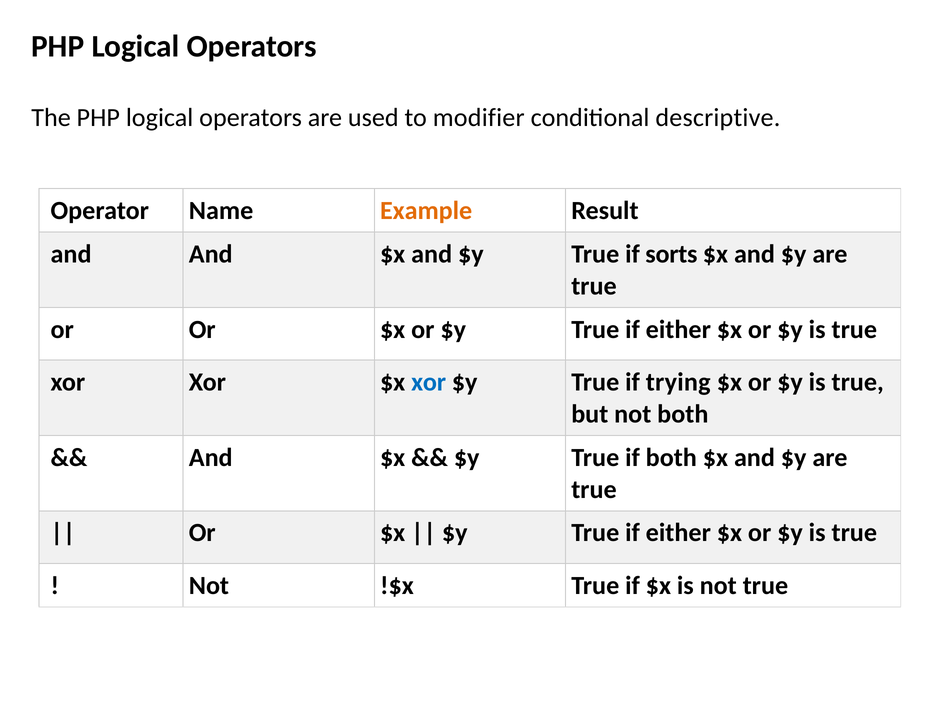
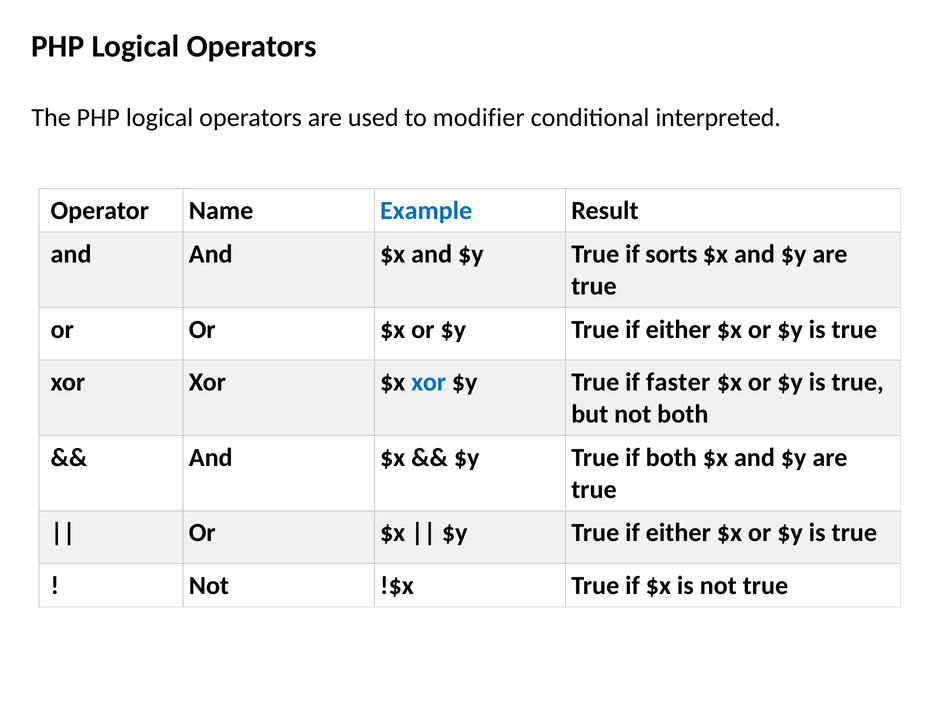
descriptive: descriptive -> interpreted
Example colour: orange -> blue
trying: trying -> faster
